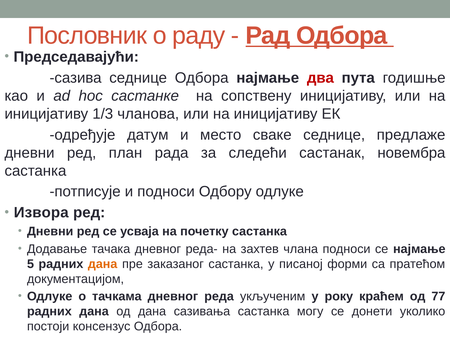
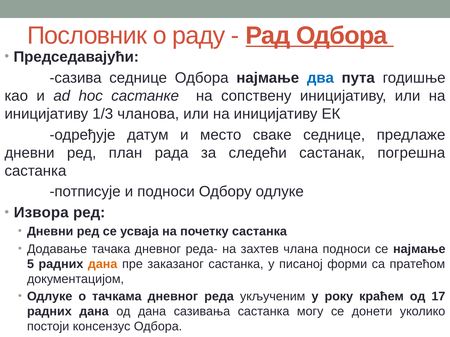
два colour: red -> blue
новембра: новембра -> пoгрeшнa
77: 77 -> 17
